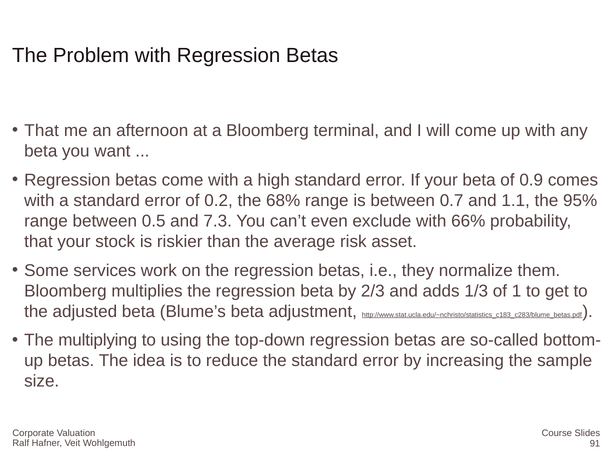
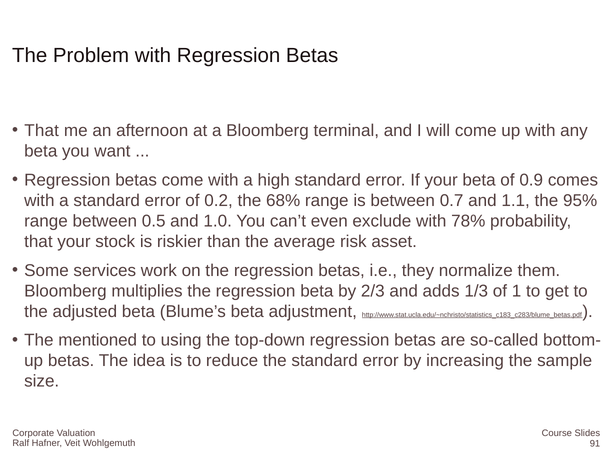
7.3: 7.3 -> 1.0
66%: 66% -> 78%
multiplying: multiplying -> mentioned
